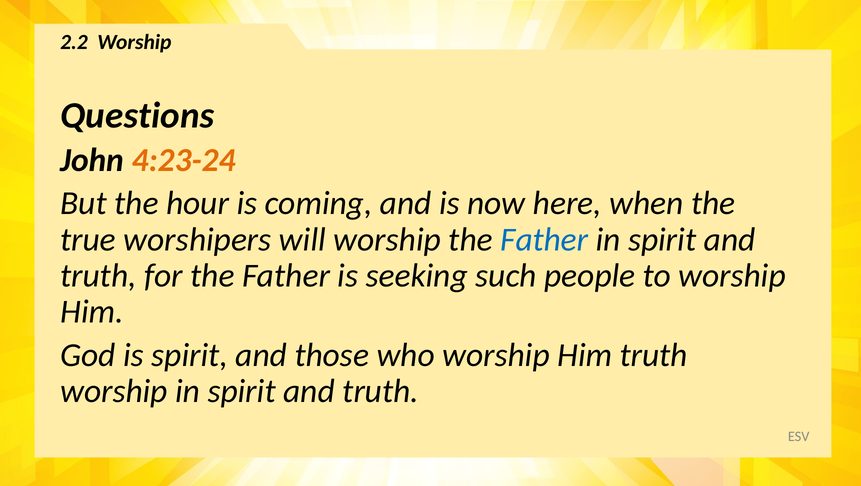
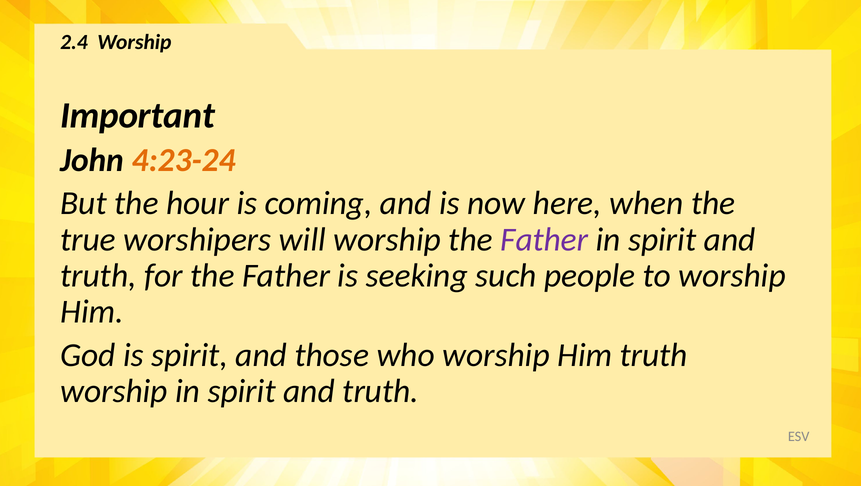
2.2: 2.2 -> 2.4
Questions: Questions -> Important
Father at (544, 239) colour: blue -> purple
